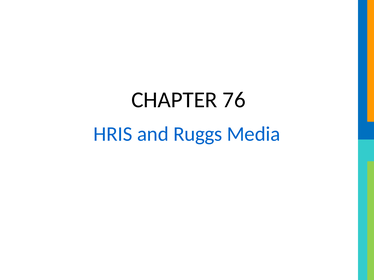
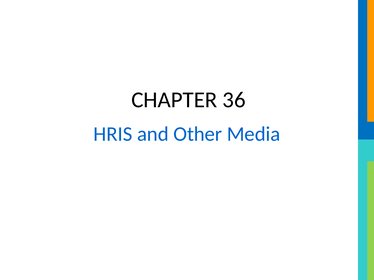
76: 76 -> 36
Ruggs: Ruggs -> Other
